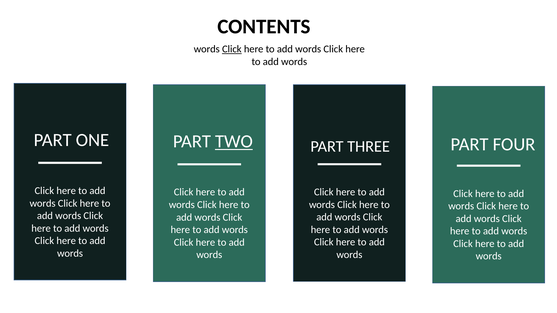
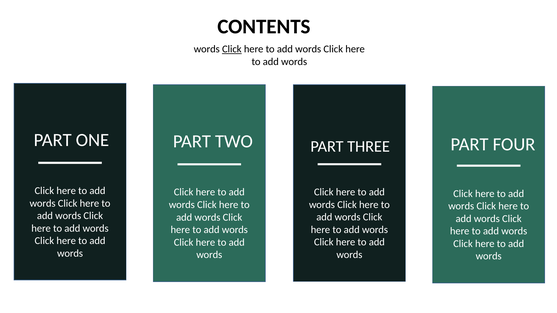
TWO underline: present -> none
